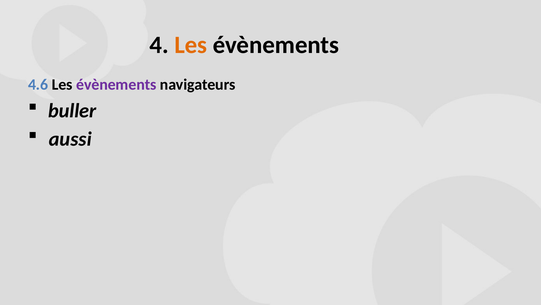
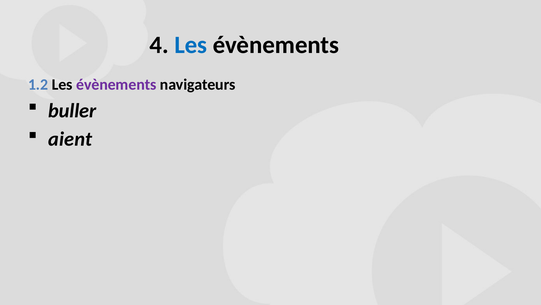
Les at (191, 45) colour: orange -> blue
4.6: 4.6 -> 1.2
aussi: aussi -> aient
